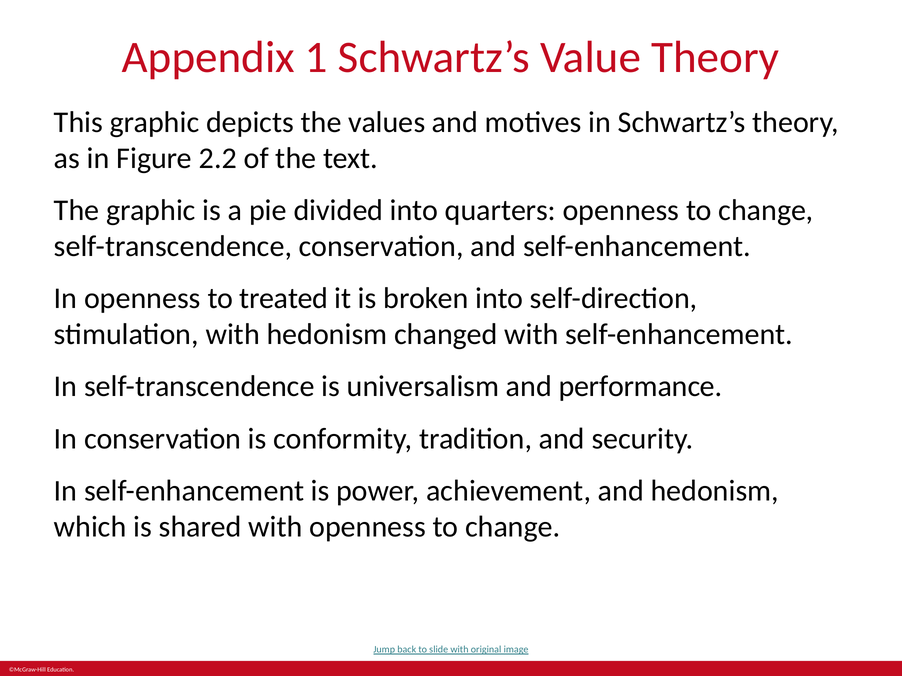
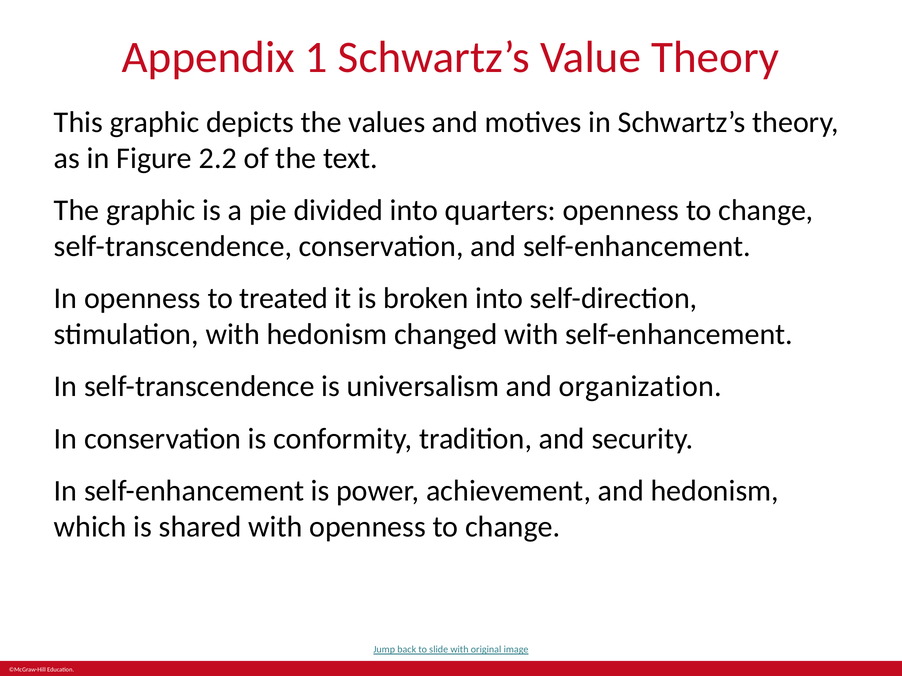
performance: performance -> organization
